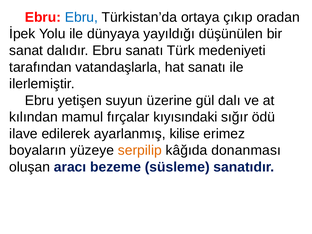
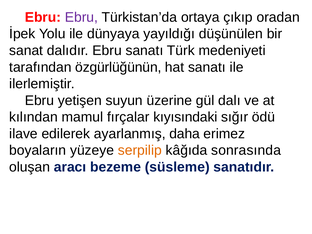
Ebru at (81, 17) colour: blue -> purple
vatandaşlarla: vatandaşlarla -> özgürlüğünün
kilise: kilise -> daha
donanması: donanması -> sonrasında
